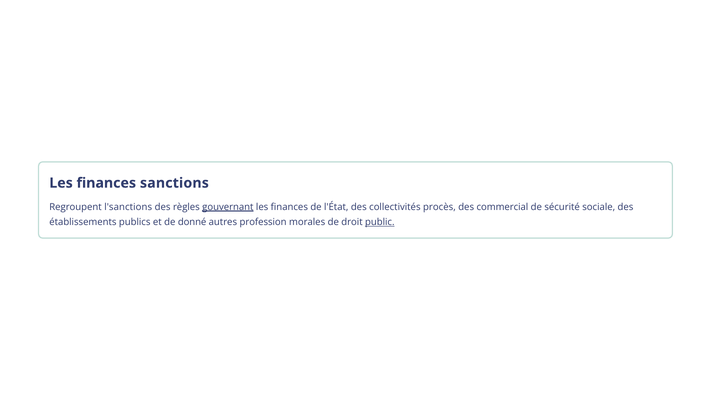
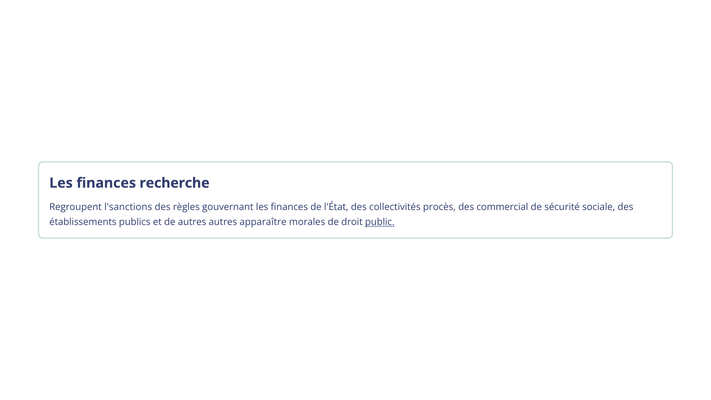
sanctions: sanctions -> recherche
gouvernant underline: present -> none
de donné: donné -> autres
profession: profession -> apparaître
